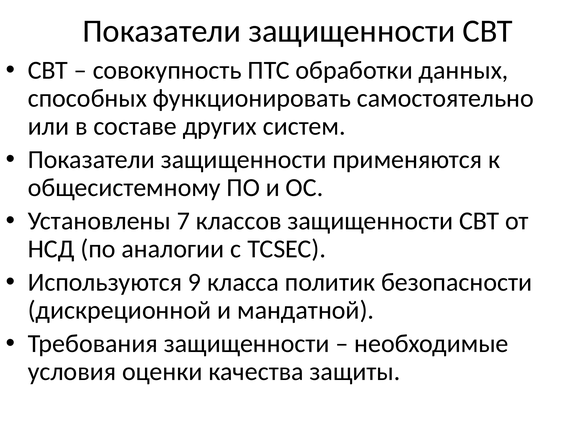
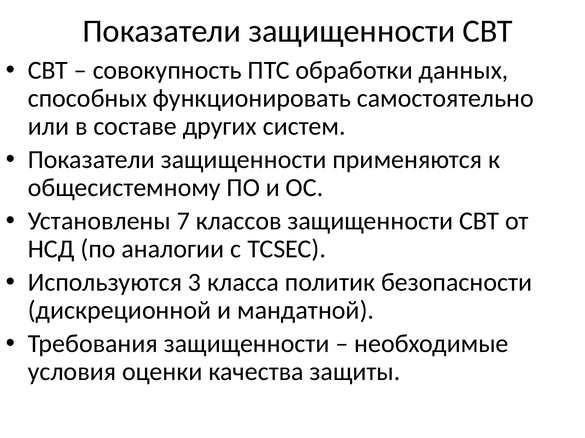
9: 9 -> 3
